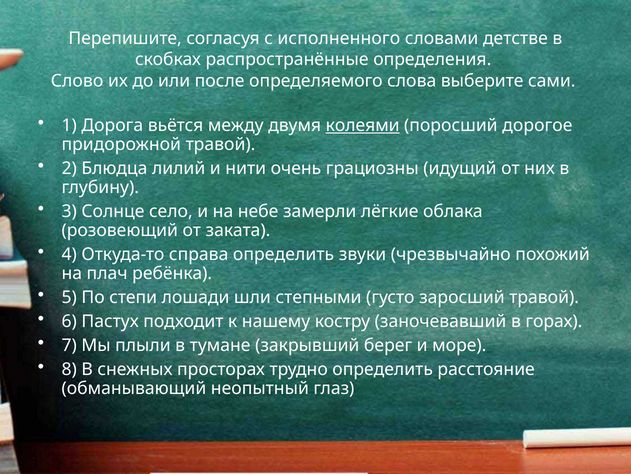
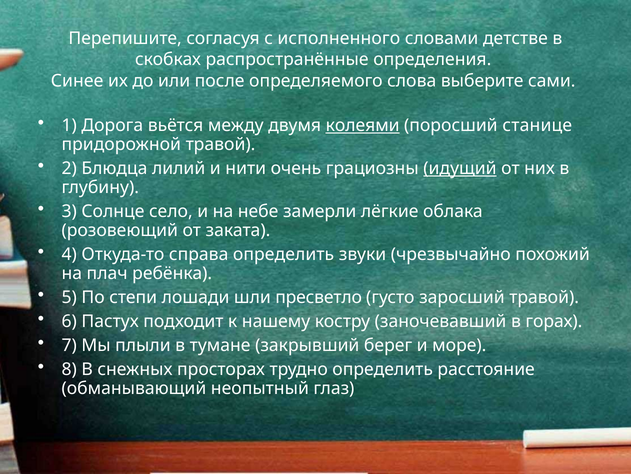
Слово: Слово -> Синее
дорогое: дорогое -> станице
идущий underline: none -> present
степными: степными -> пресветло
